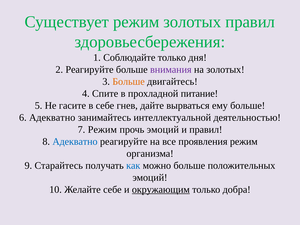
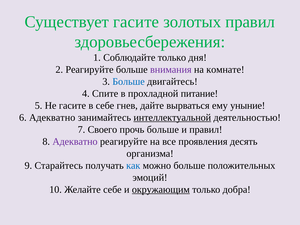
Существует режим: режим -> гасите
на золотых: золотых -> комнате
Больше at (129, 81) colour: orange -> blue
ему больше: больше -> уныние
интеллектуальной underline: none -> present
7 Режим: Режим -> Своего
прочь эмоций: эмоций -> больше
Адекватно at (75, 141) colour: blue -> purple
проявления режим: режим -> десять
